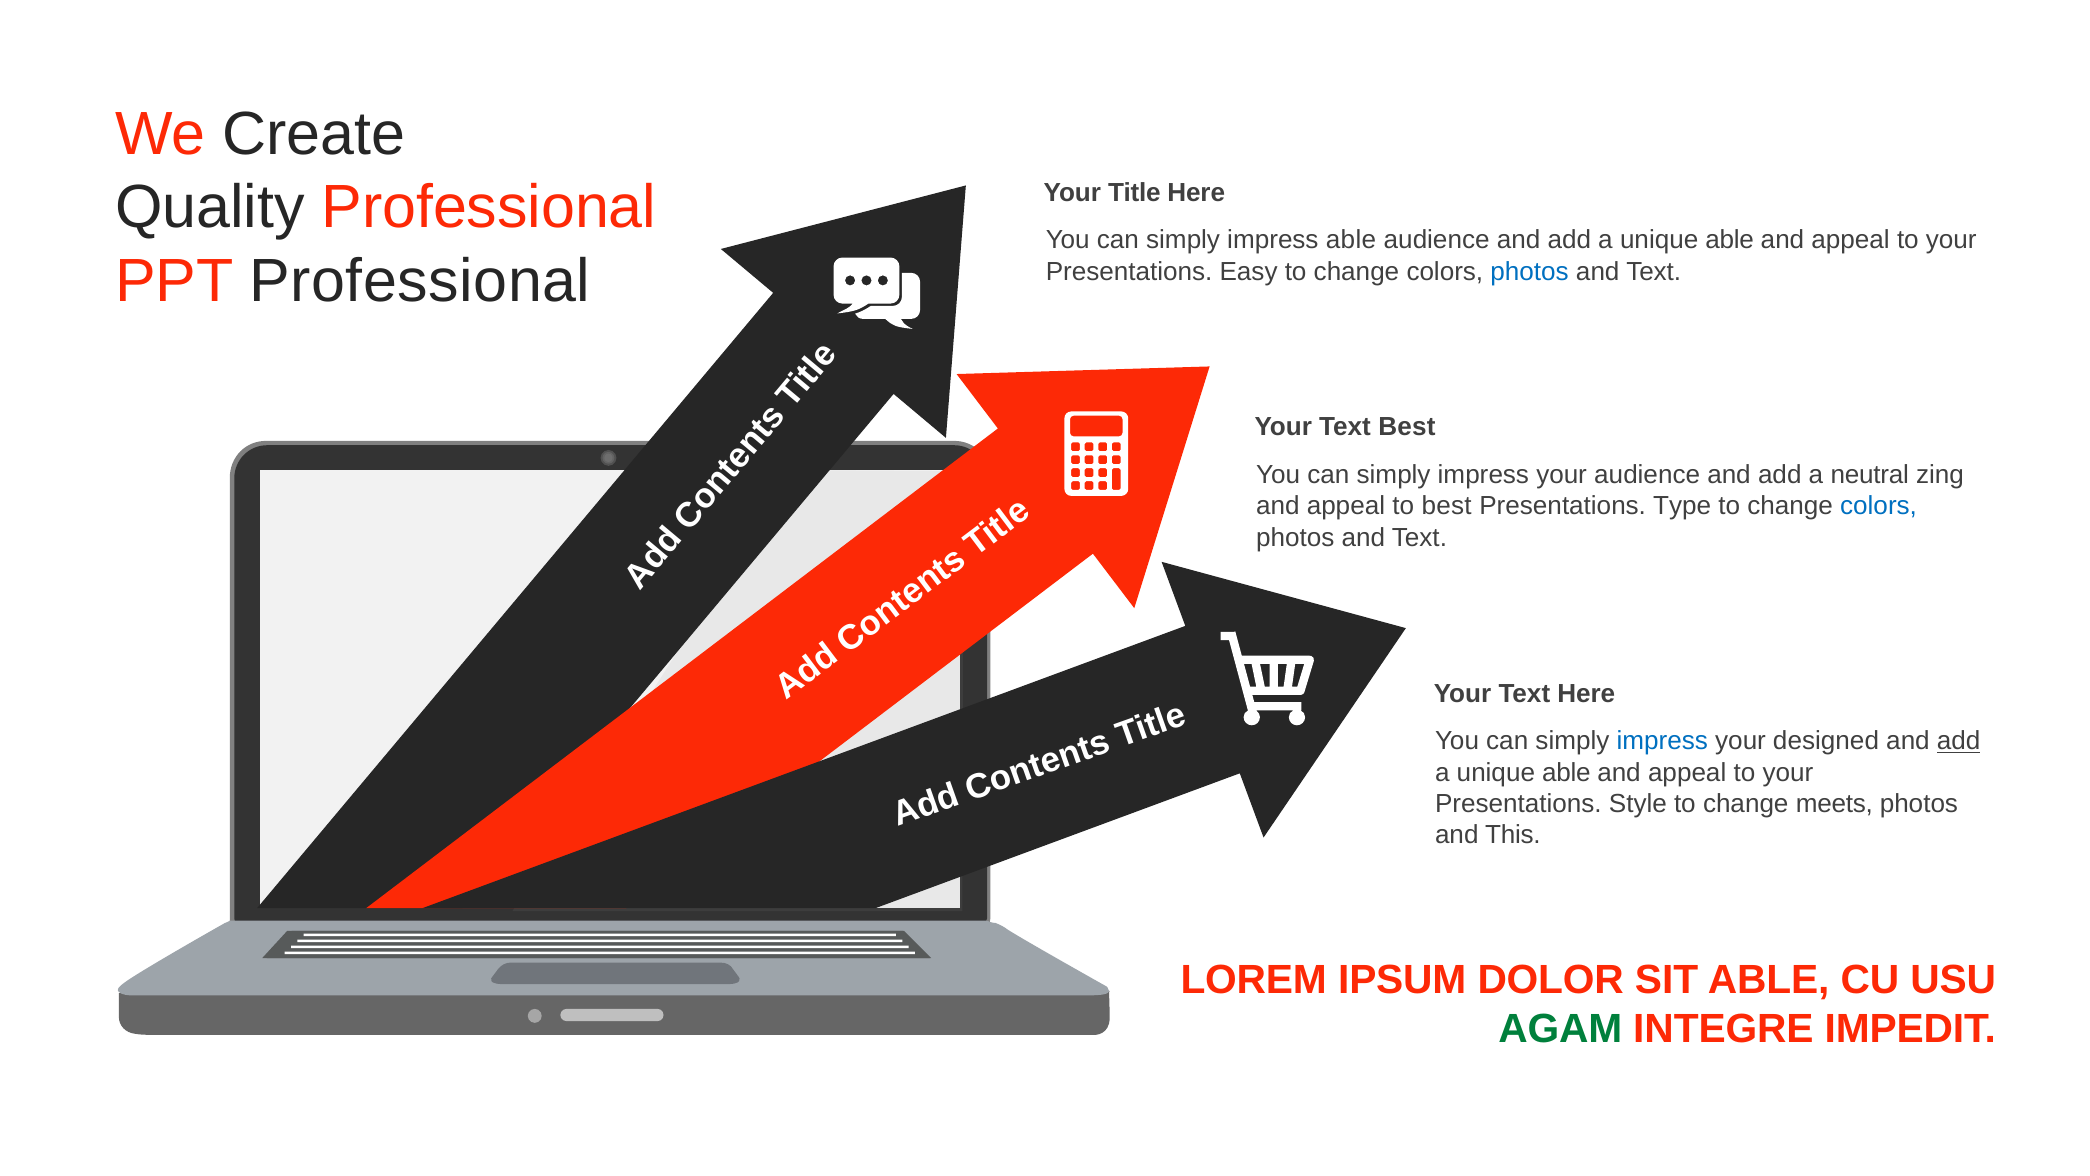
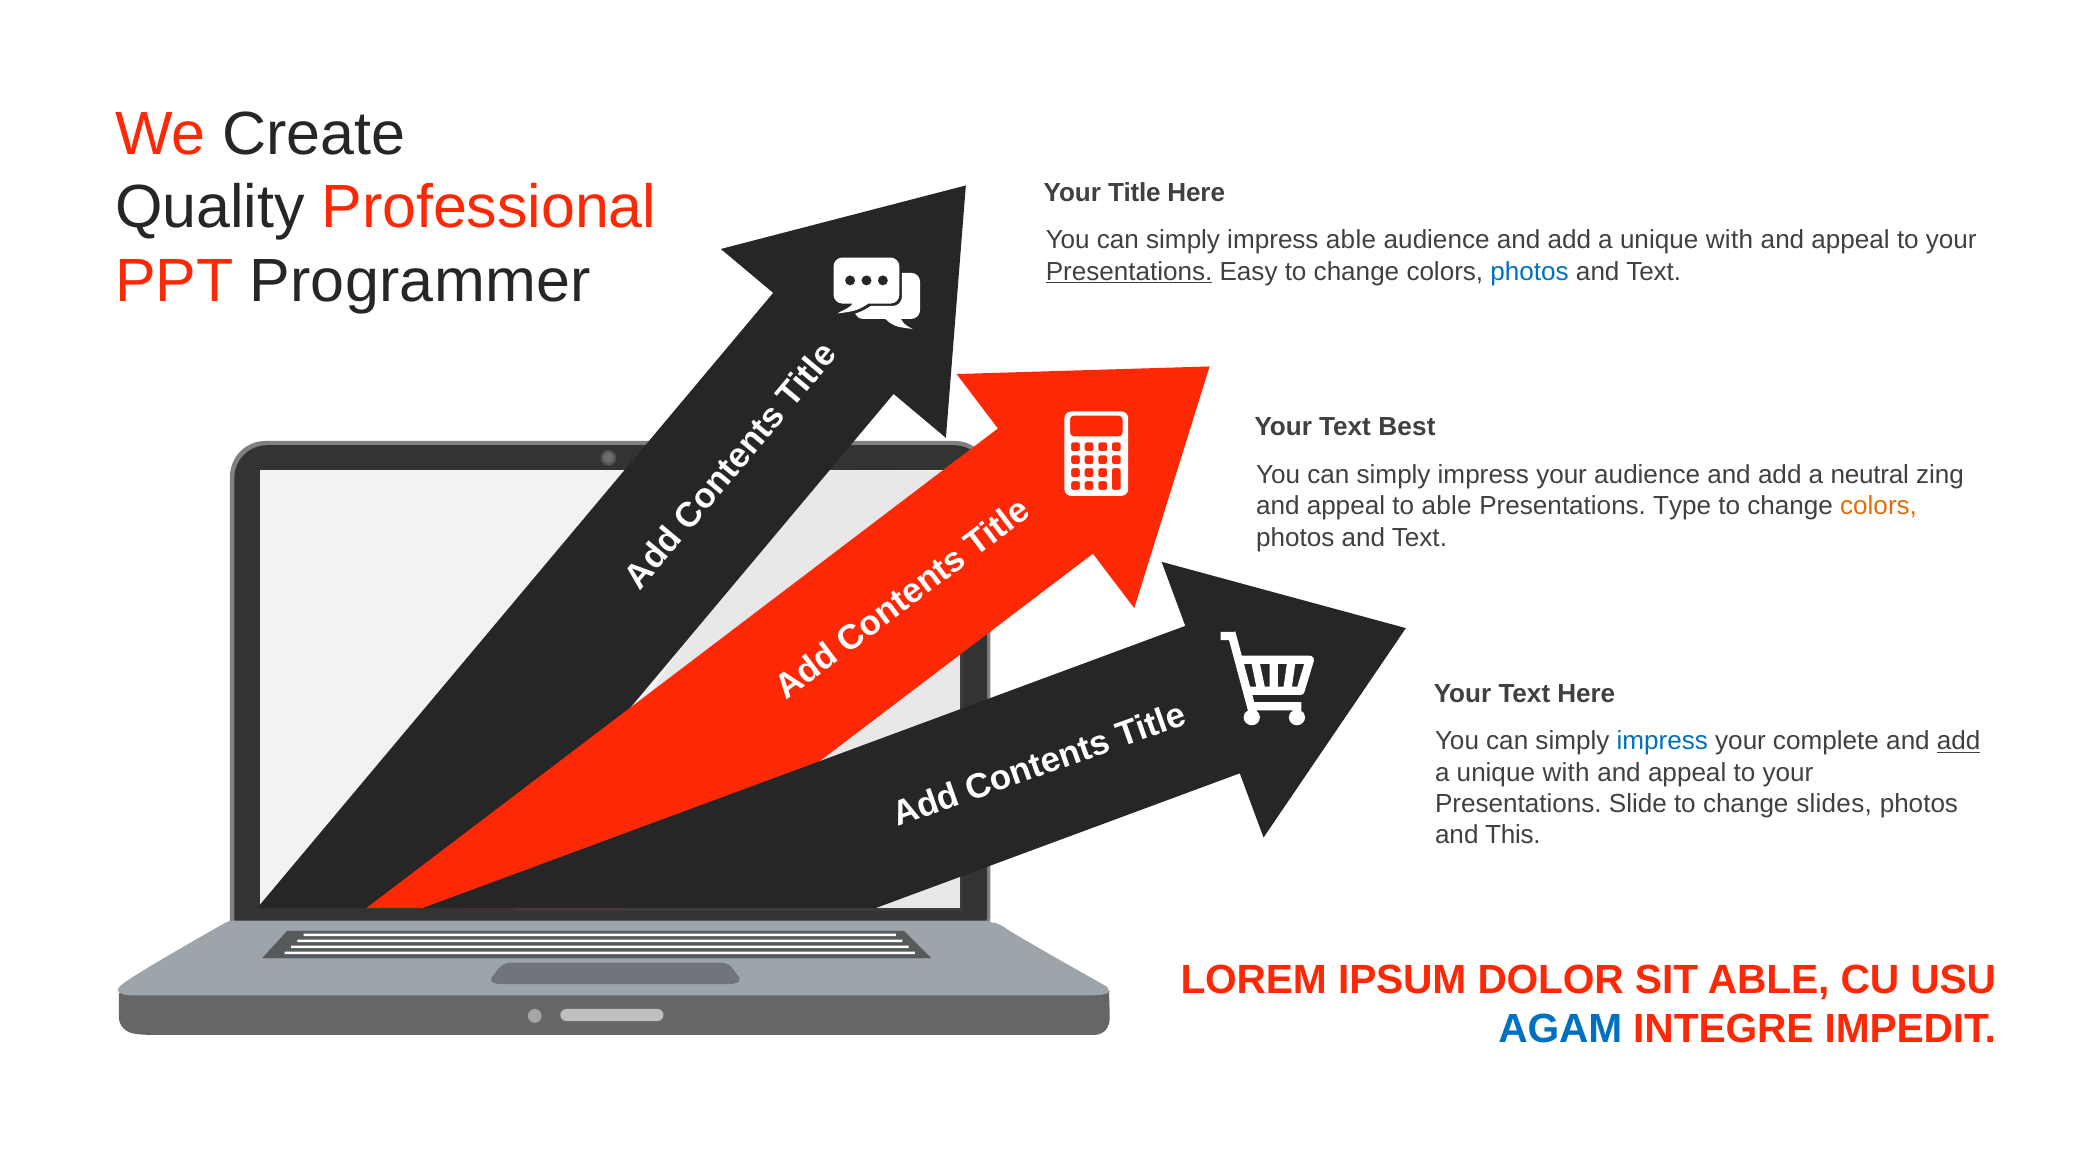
able at (1730, 240): able -> with
PPT Professional: Professional -> Programmer
Presentations at (1129, 271) underline: none -> present
to best: best -> able
colors at (1879, 506) colour: blue -> orange
designed: designed -> complete
able at (1566, 772): able -> with
Style: Style -> Slide
meets: meets -> slides
AGAM colour: green -> blue
